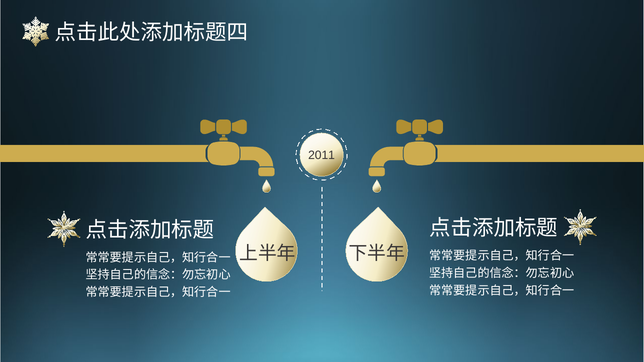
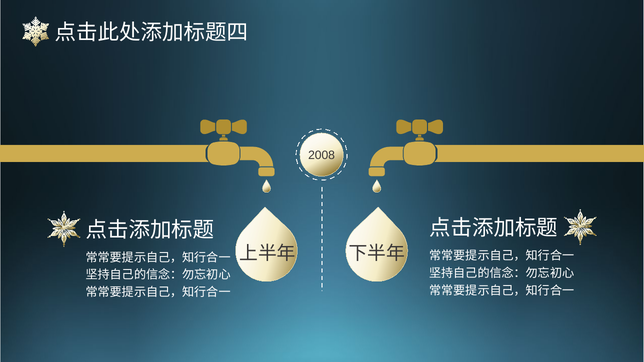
2011: 2011 -> 2008
